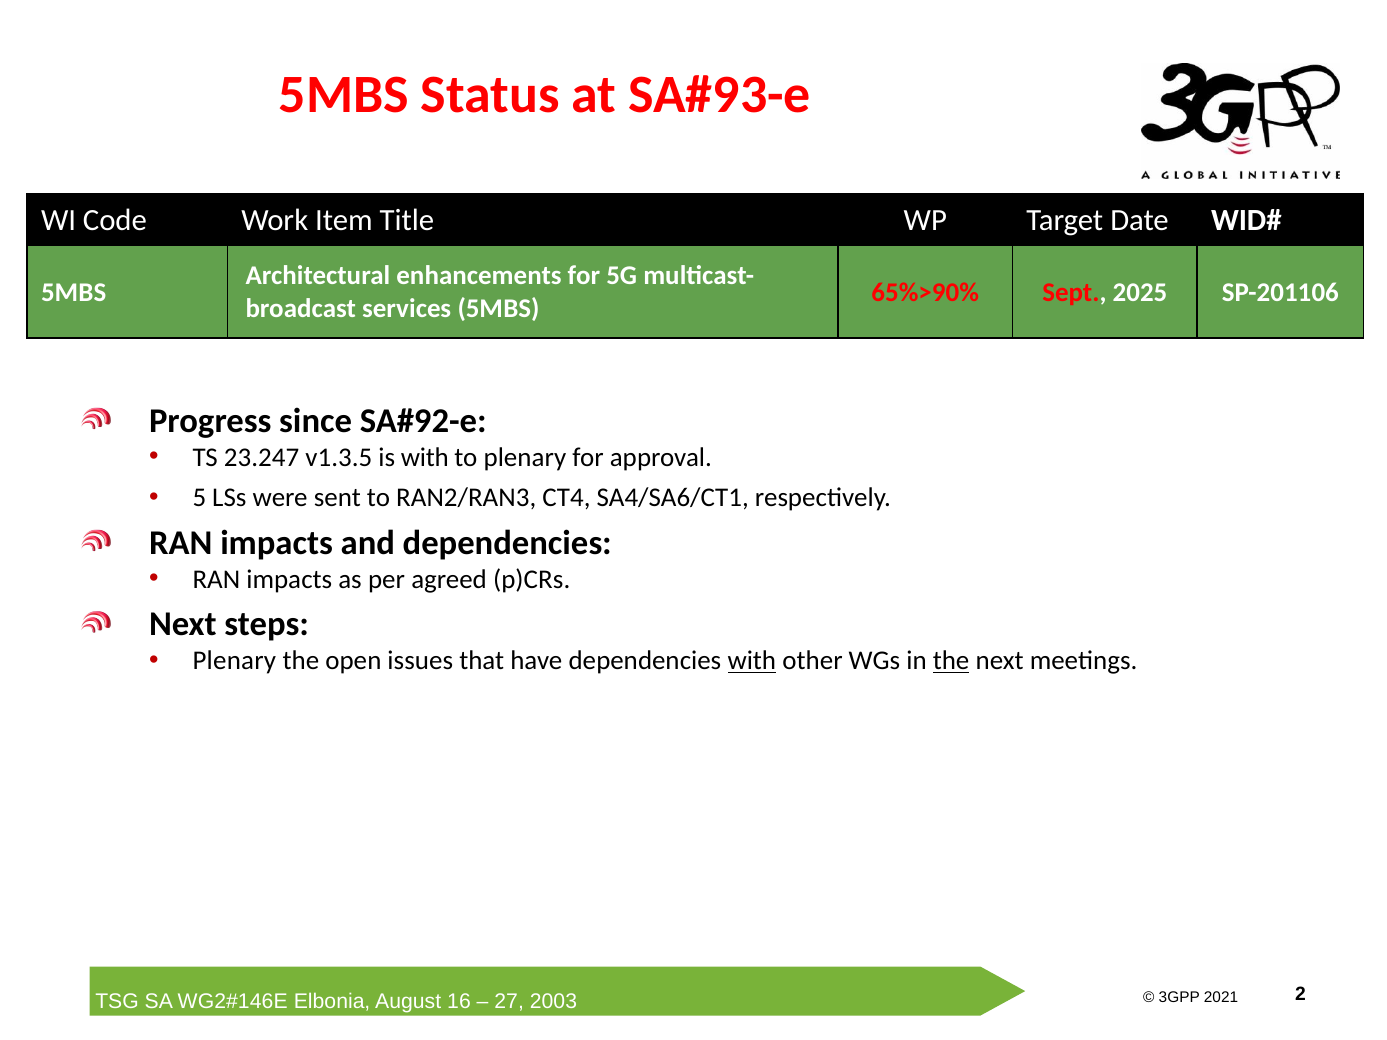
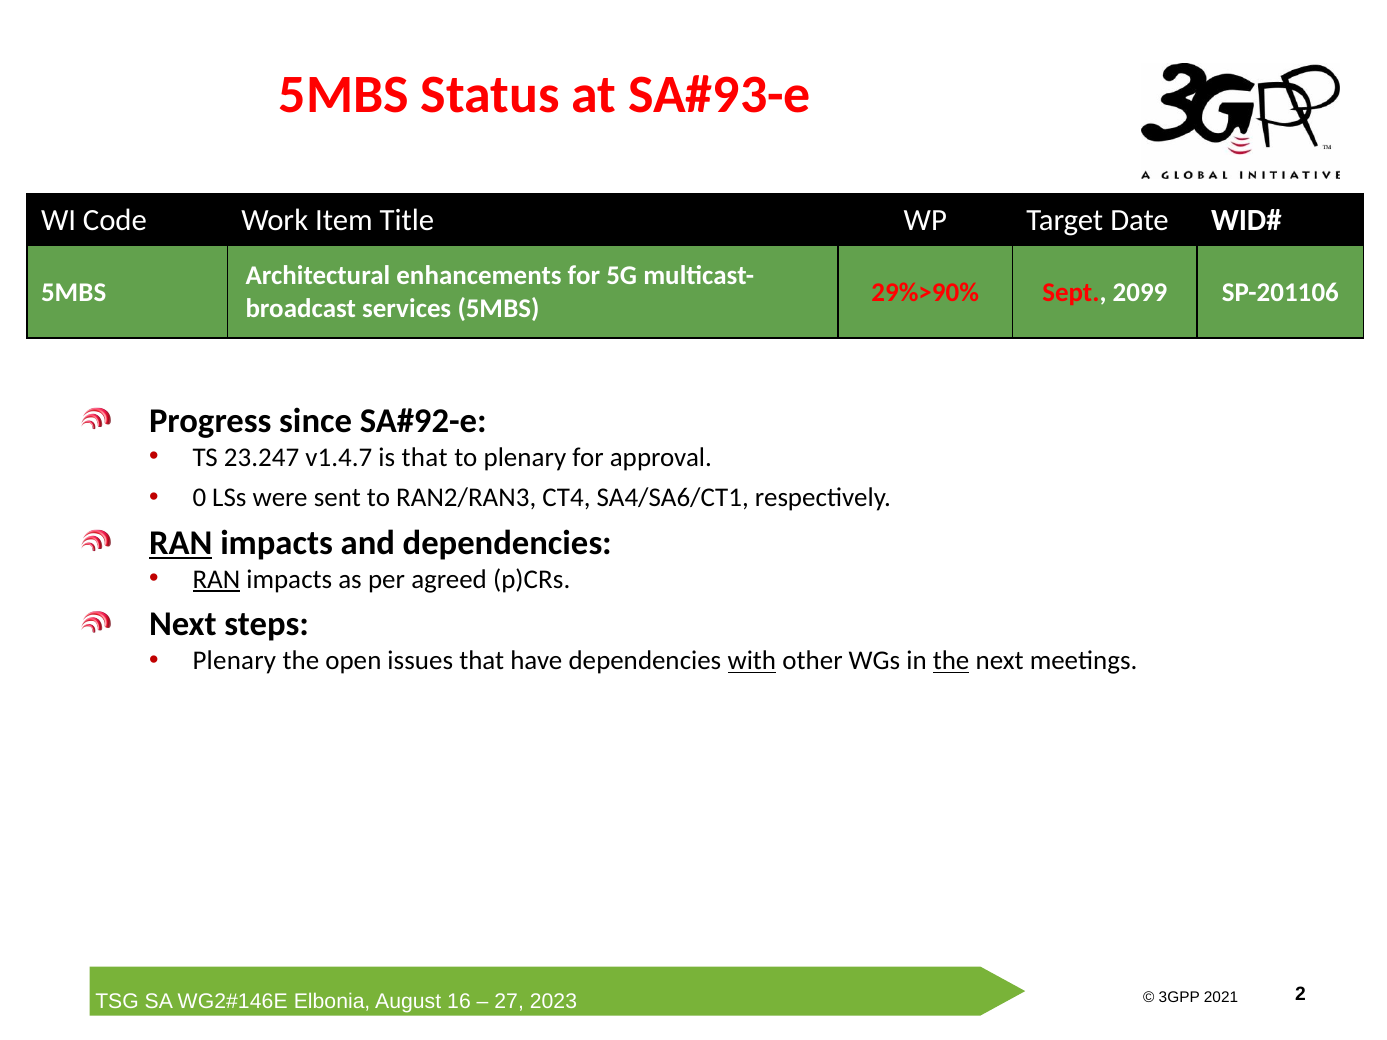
65%>90%: 65%>90% -> 29%>90%
2025: 2025 -> 2099
v1.3.5: v1.3.5 -> v1.4.7
is with: with -> that
5: 5 -> 0
RAN at (181, 543) underline: none -> present
RAN at (216, 579) underline: none -> present
2003: 2003 -> 2023
